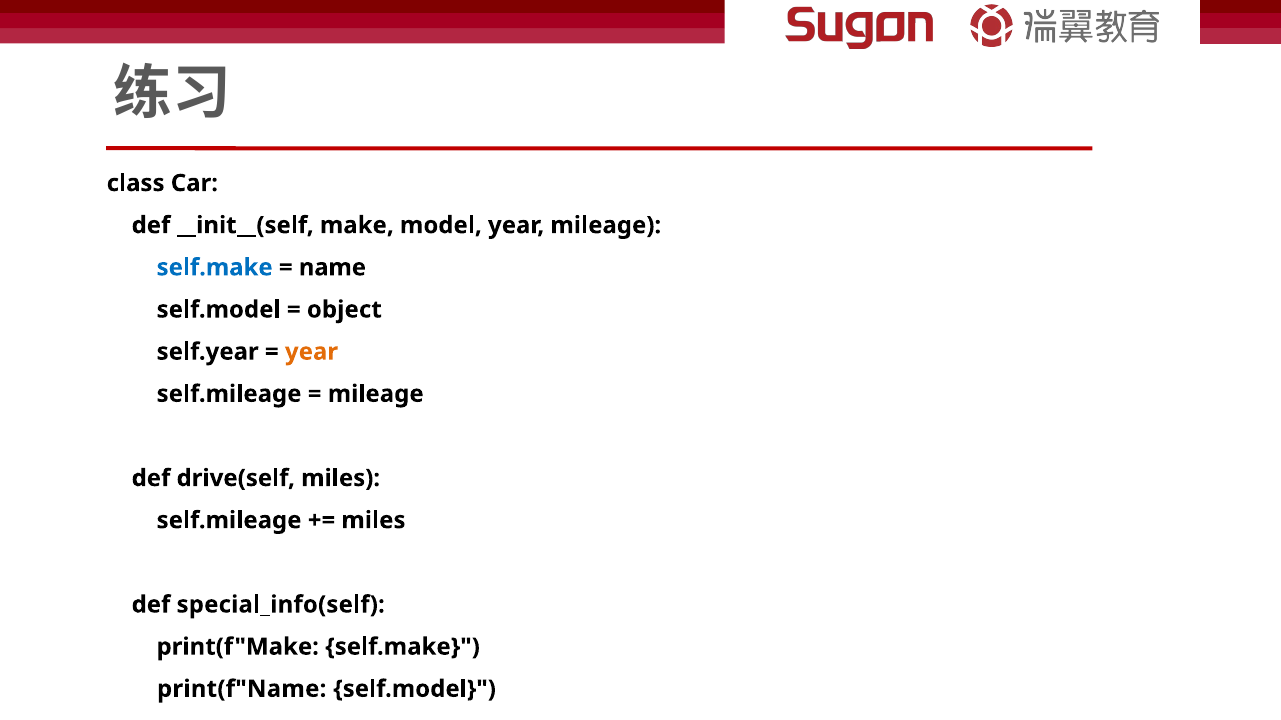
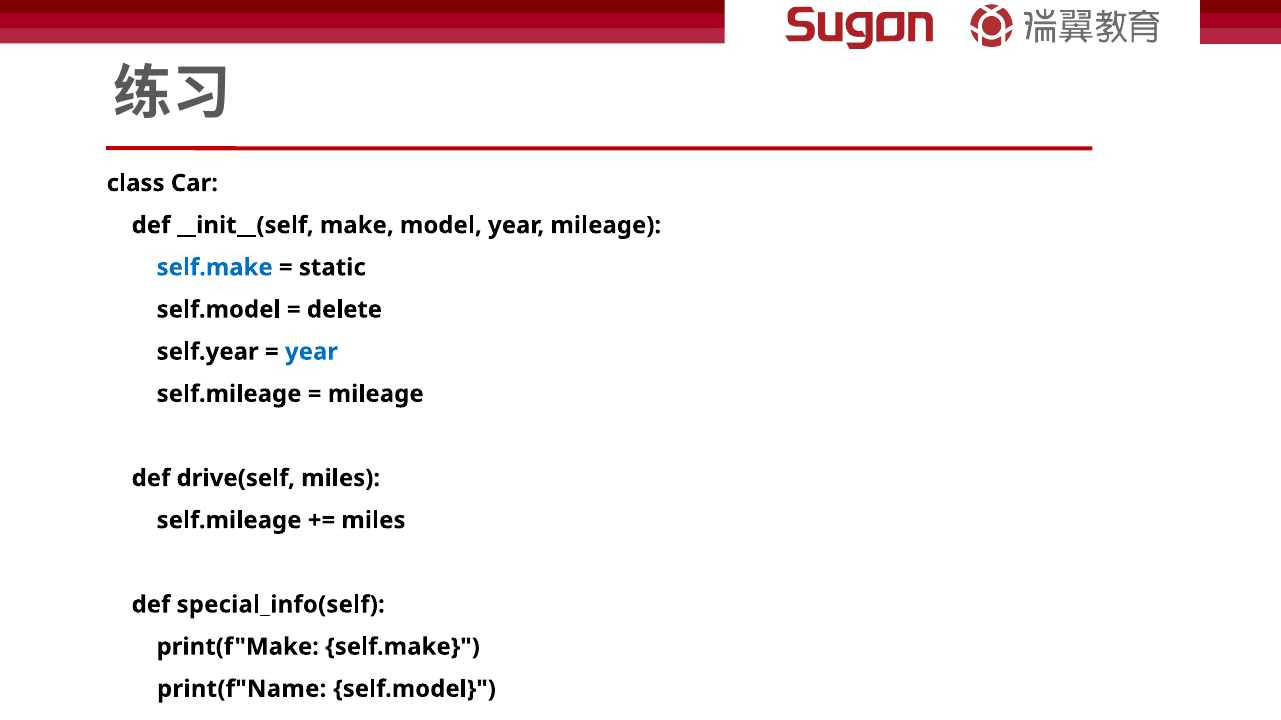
name: name -> static
object: object -> delete
year at (311, 352) colour: orange -> blue
